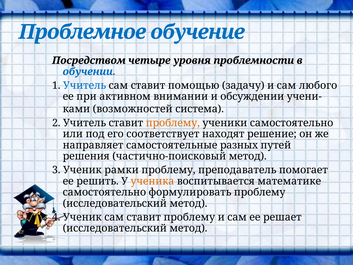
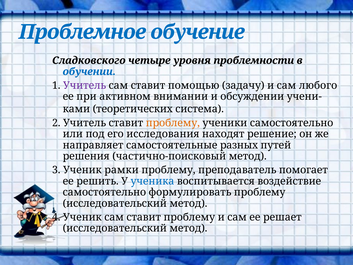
Посредством: Посредством -> Сладковского
Учитель at (85, 85) colour: blue -> purple
возможностей: возможностей -> теоретических
соответствует: соответствует -> исследования
ученика colour: orange -> blue
математике: математике -> воздействие
